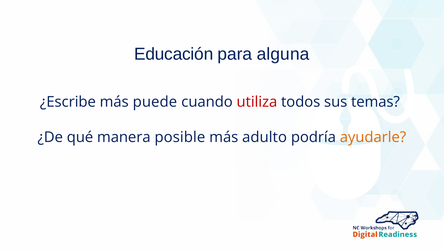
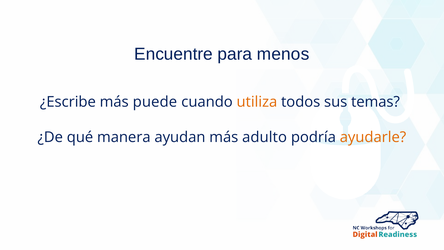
Educación: Educación -> Encuentre
alguna: alguna -> menos
utiliza colour: red -> orange
posible: posible -> ayudan
